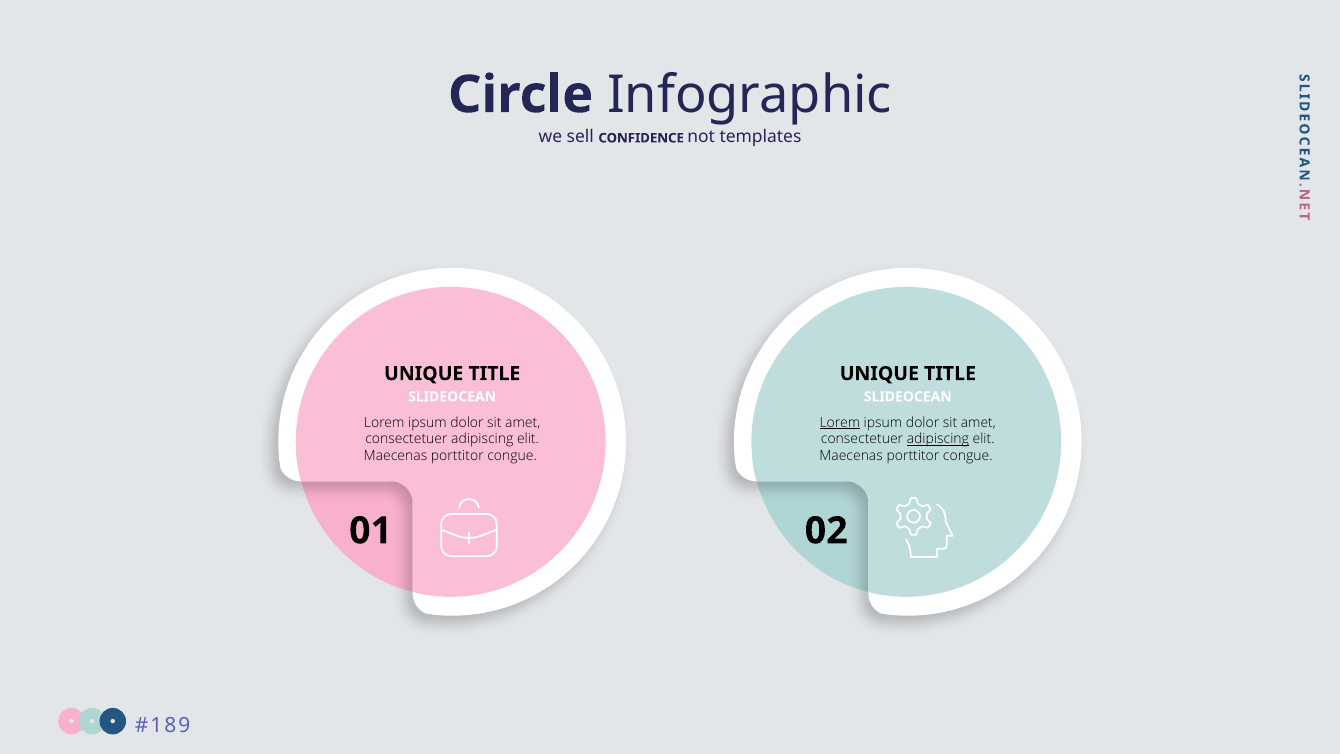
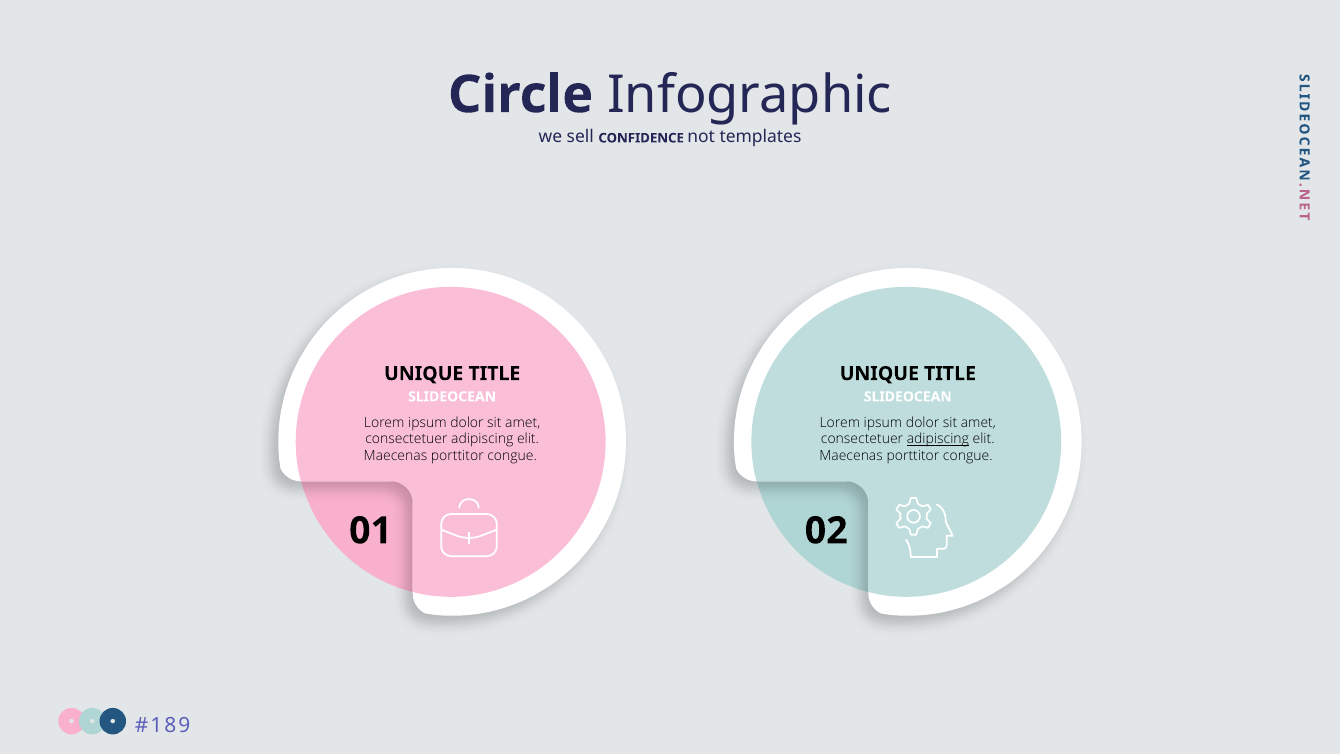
Lorem at (840, 422) underline: present -> none
